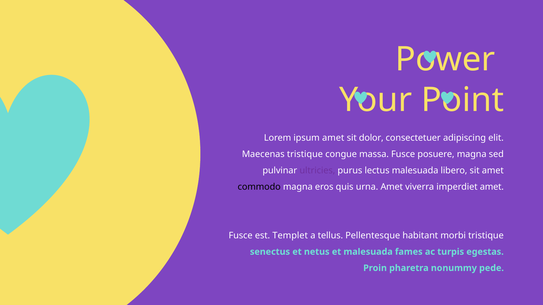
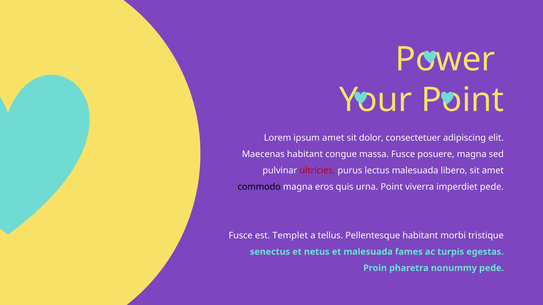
Maecenas tristique: tristique -> habitant
ultricies colour: purple -> red
urna Amet: Amet -> Point
imperdiet amet: amet -> pede
